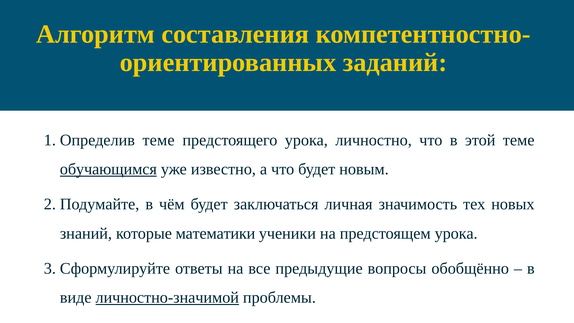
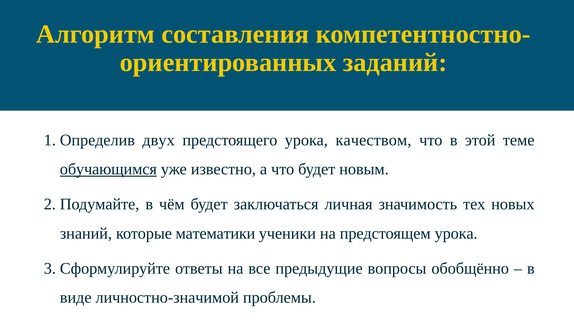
теме at (159, 140): теме -> двух
личностно: личностно -> качеством
личностно-значимой underline: present -> none
